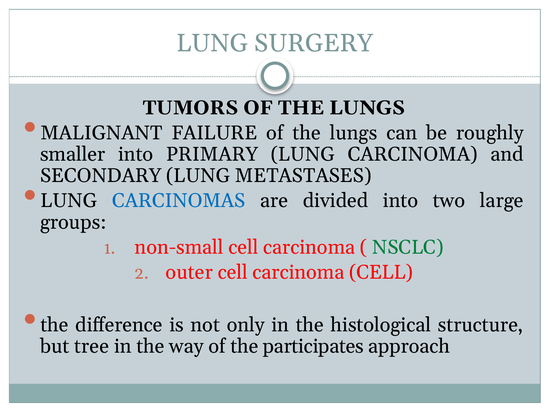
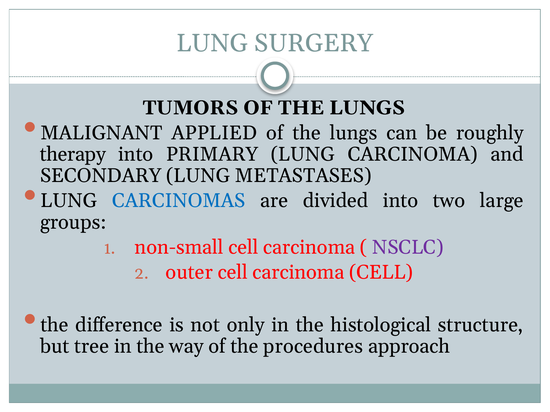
FAILURE: FAILURE -> APPLIED
smaller: smaller -> therapy
NSCLC colour: green -> purple
participates: participates -> procedures
